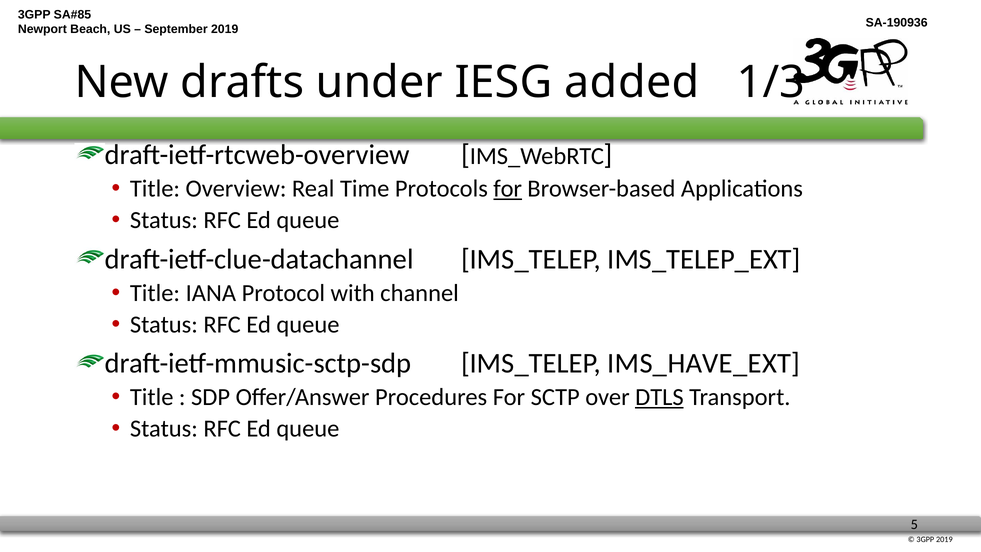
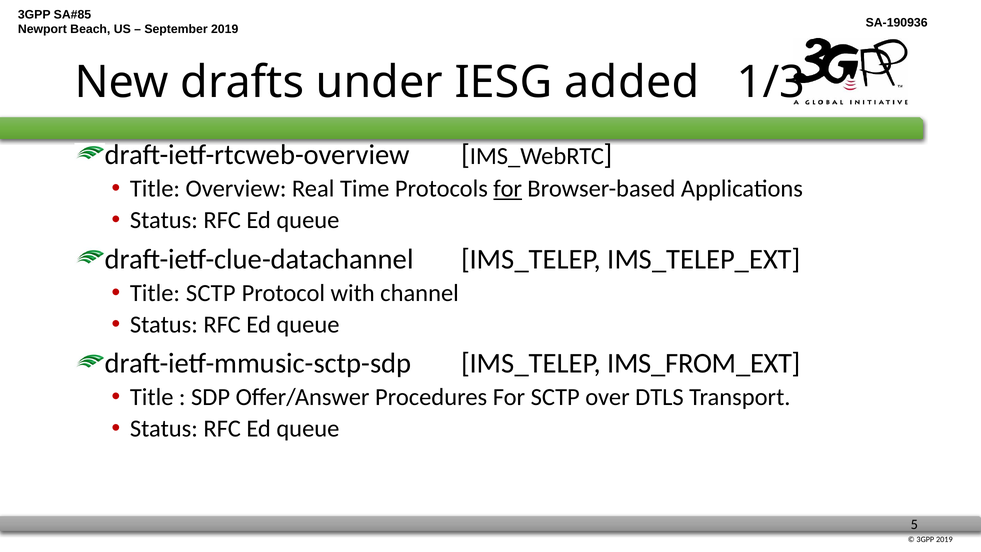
Title IANA: IANA -> SCTP
IMS_HAVE_EXT: IMS_HAVE_EXT -> IMS_FROM_EXT
DTLS underline: present -> none
